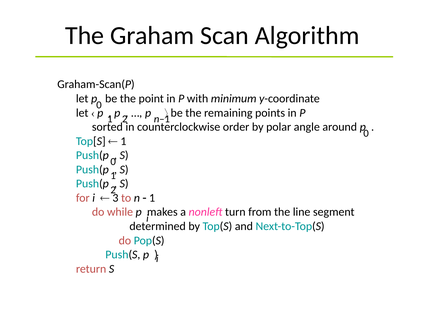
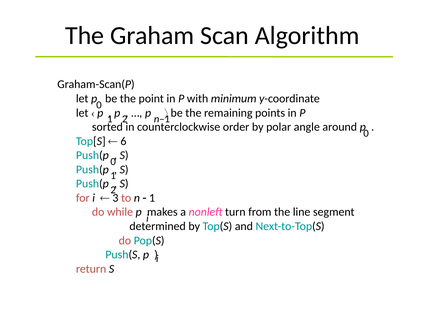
1 at (123, 141): 1 -> 6
